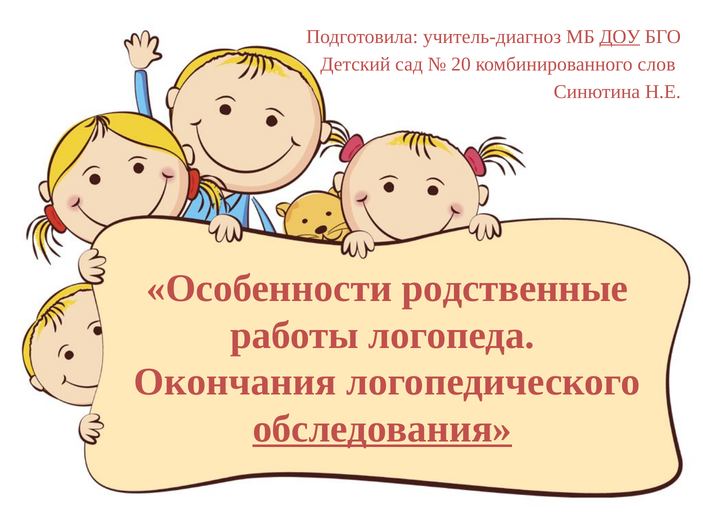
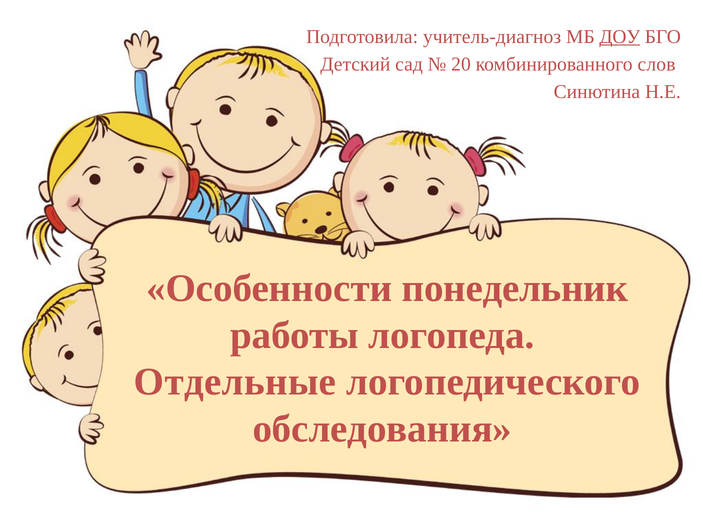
родственные: родственные -> понедельник
Окончания: Окончания -> Отдельные
обследования underline: present -> none
